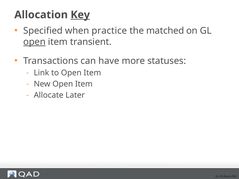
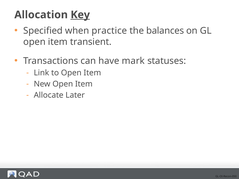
matched: matched -> balances
open at (34, 42) underline: present -> none
more: more -> mark
